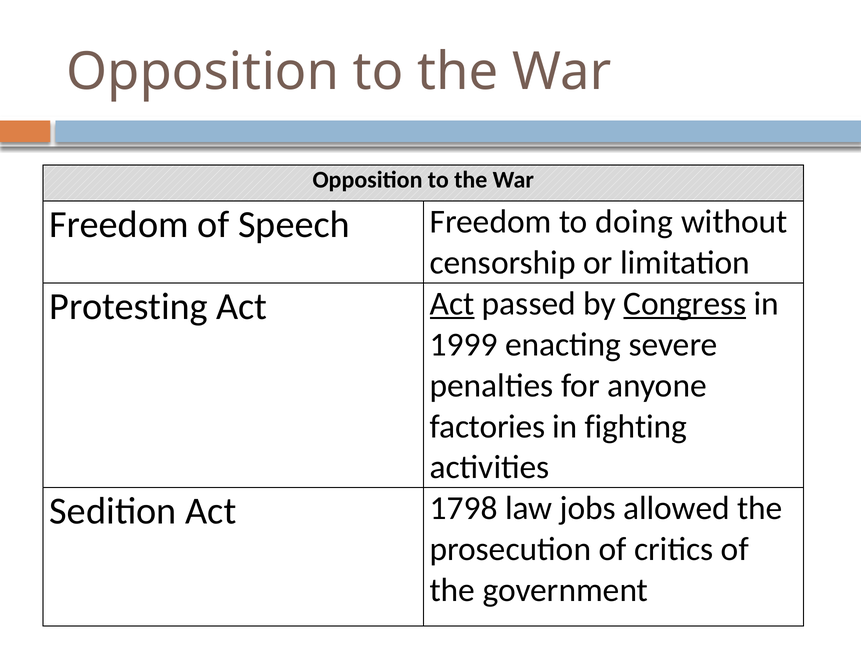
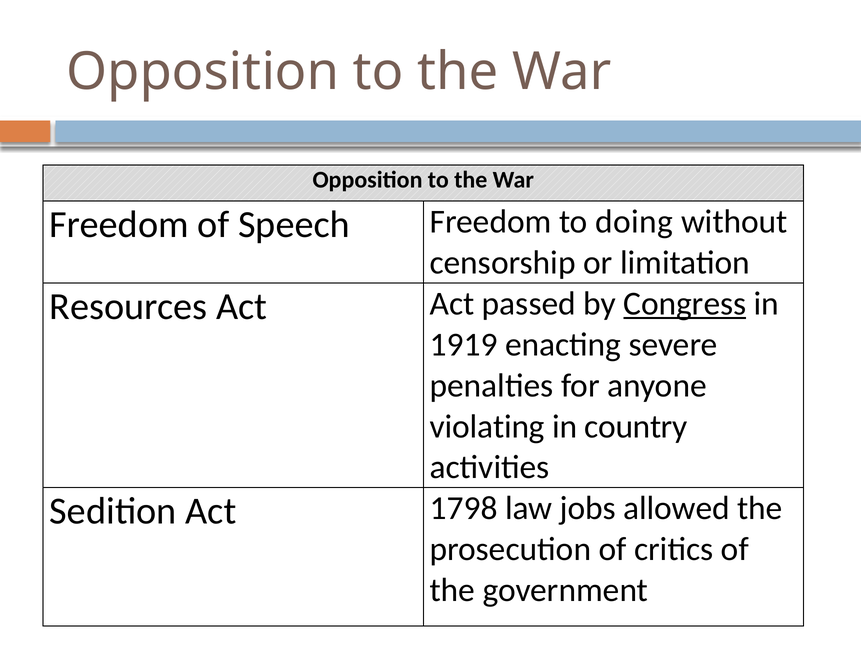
Protesting: Protesting -> Resources
Act at (452, 304) underline: present -> none
1999: 1999 -> 1919
factories: factories -> violating
fighting: fighting -> country
